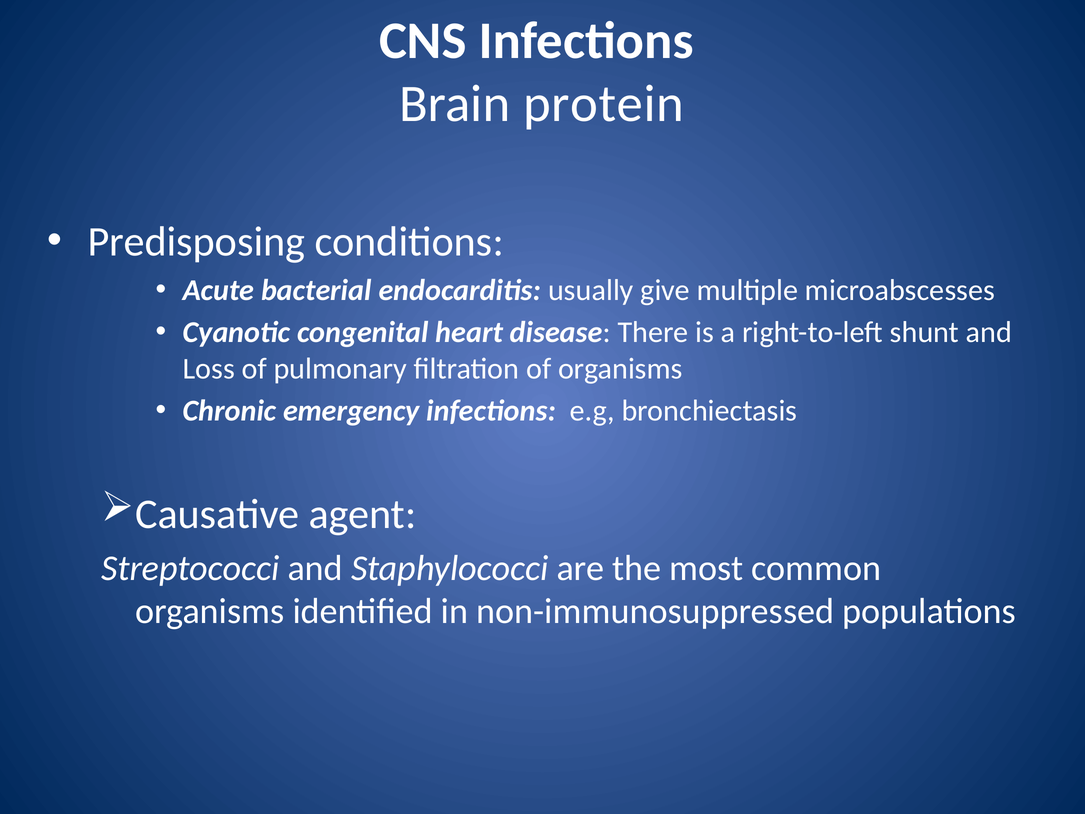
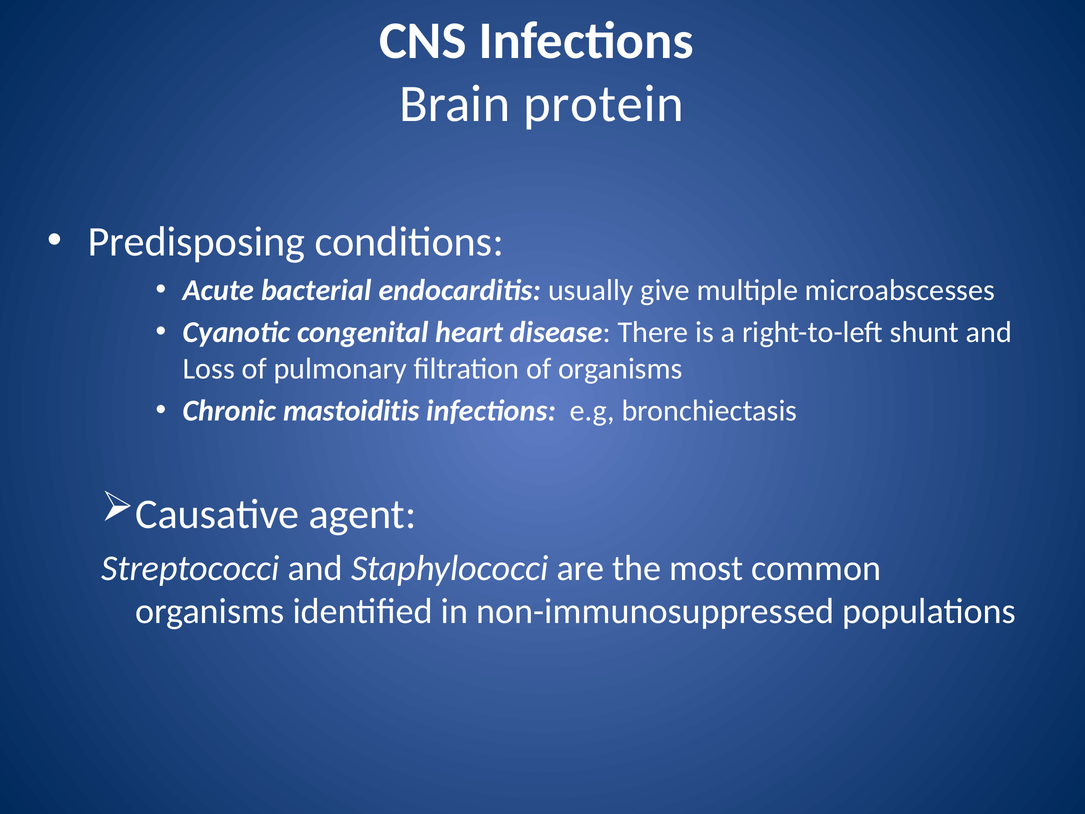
emergency: emergency -> mastoiditis
